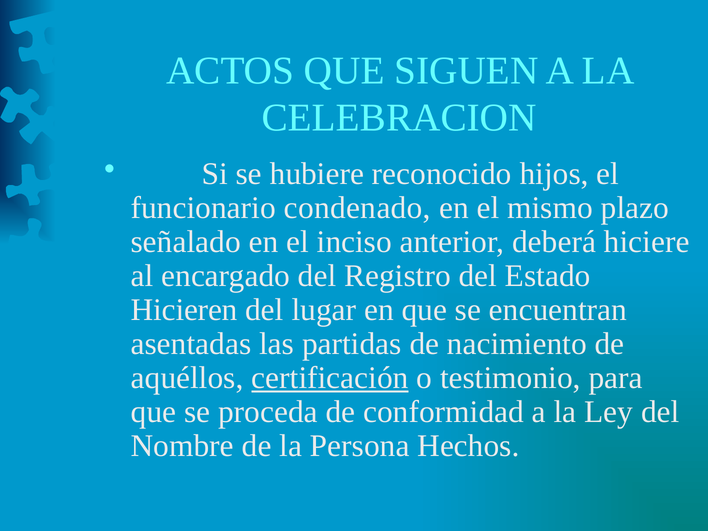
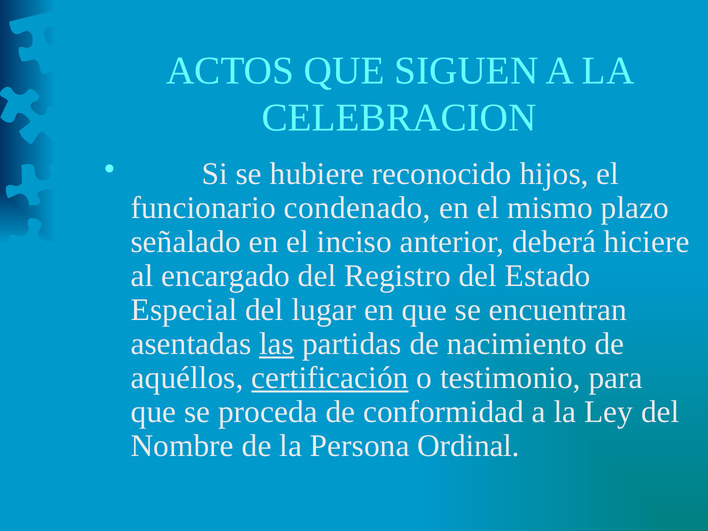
Hicieren: Hicieren -> Especial
las underline: none -> present
Hechos: Hechos -> Ordinal
